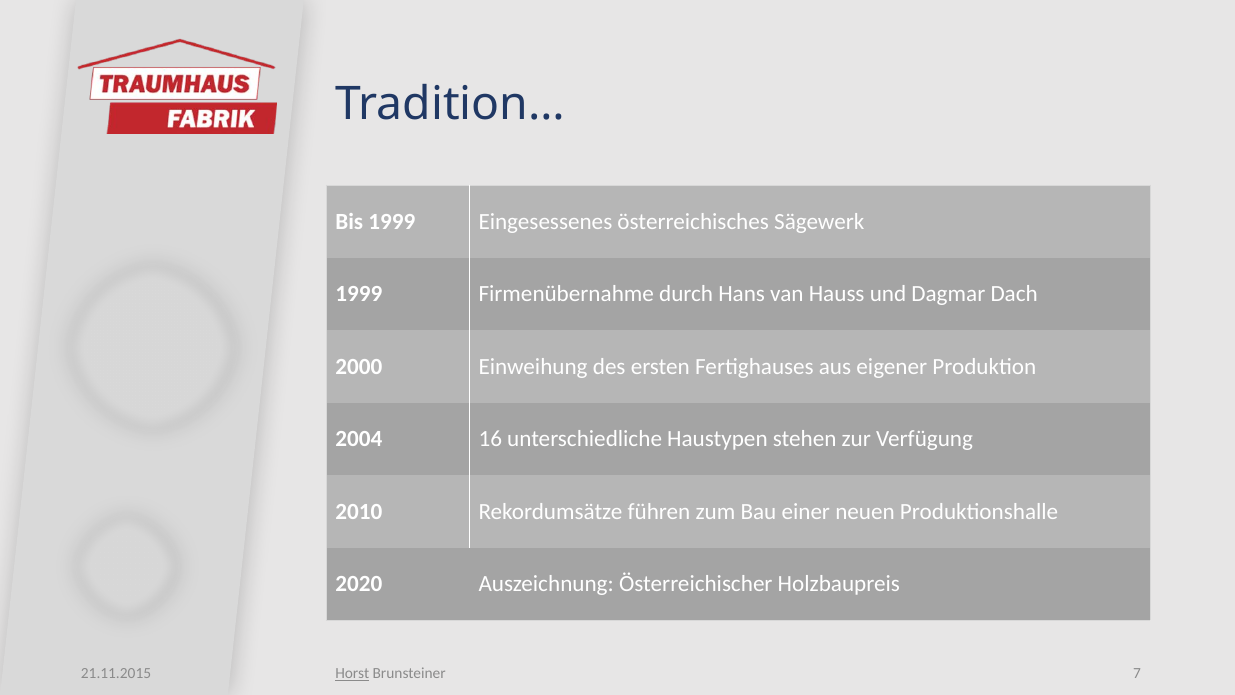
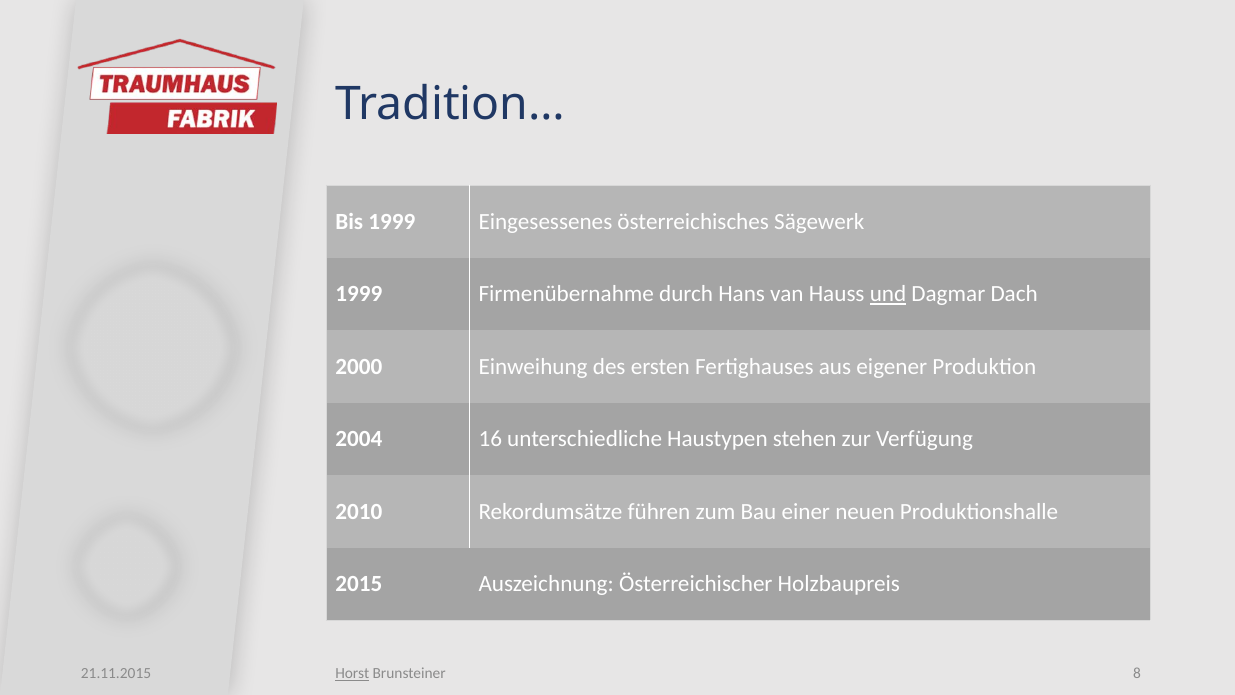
und underline: none -> present
2020: 2020 -> 2015
7: 7 -> 8
